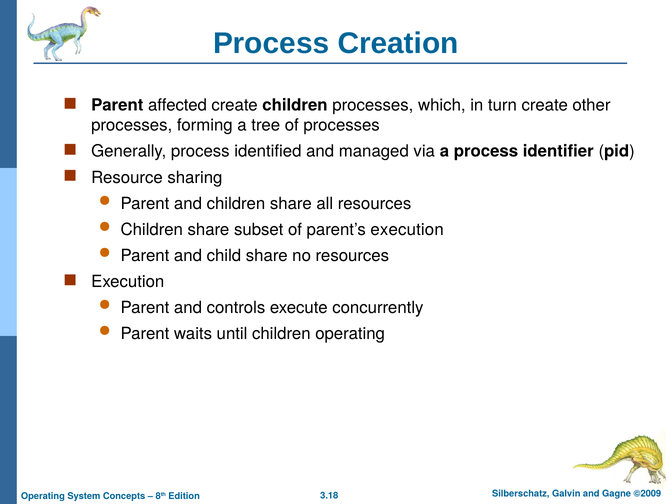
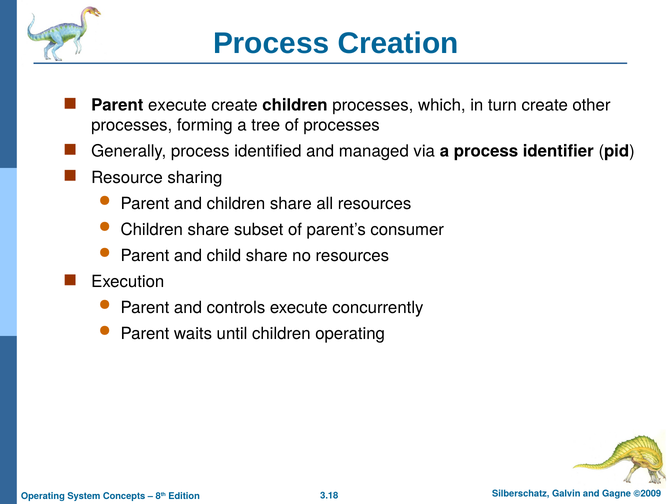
Parent affected: affected -> execute
parent’s execution: execution -> consumer
